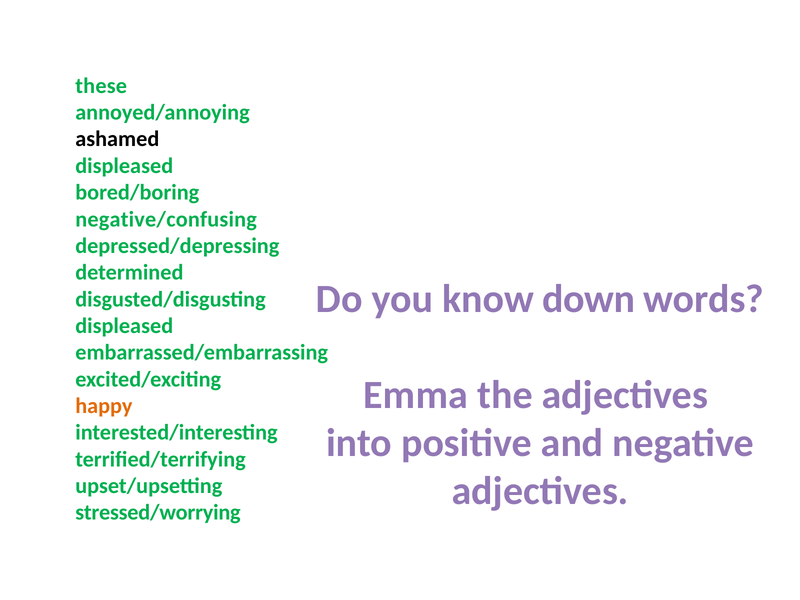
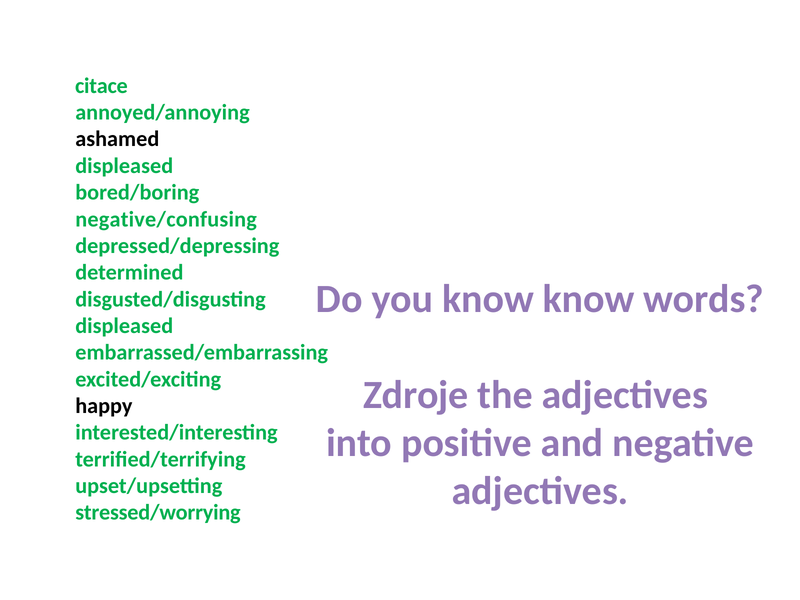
these: these -> citace
know down: down -> know
Emma: Emma -> Zdroje
happy colour: orange -> black
